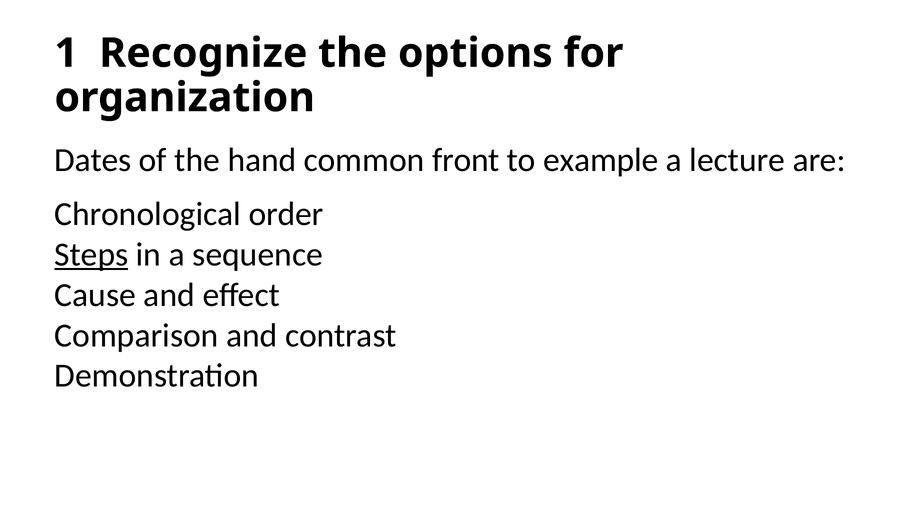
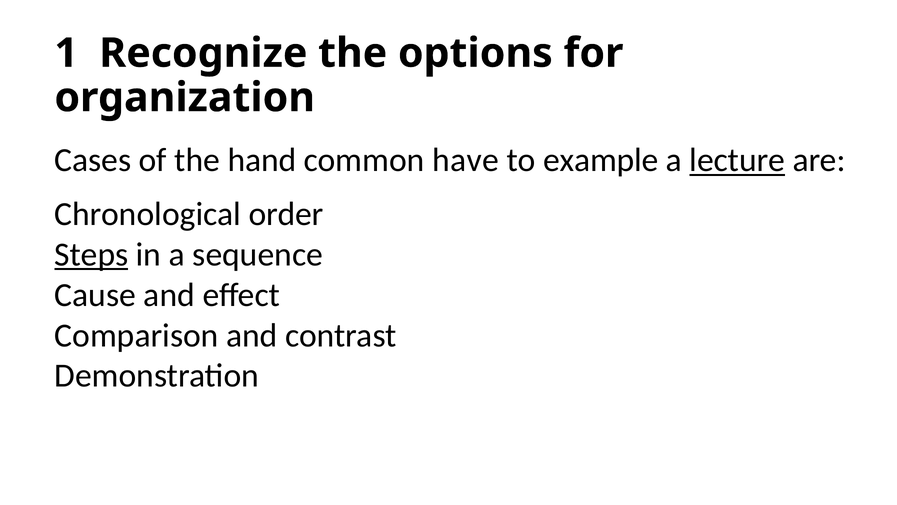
Dates: Dates -> Cases
front: front -> have
lecture underline: none -> present
